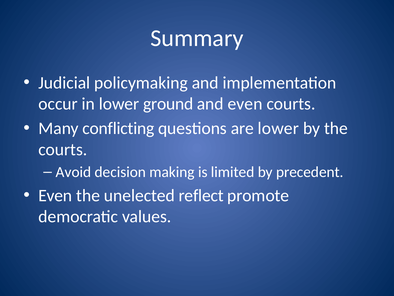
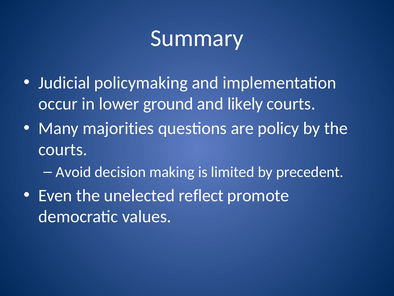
and even: even -> likely
conflicting: conflicting -> majorities
are lower: lower -> policy
